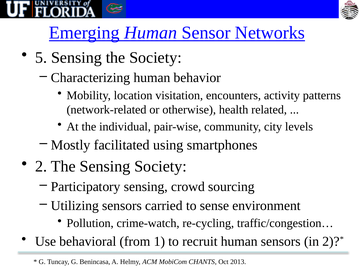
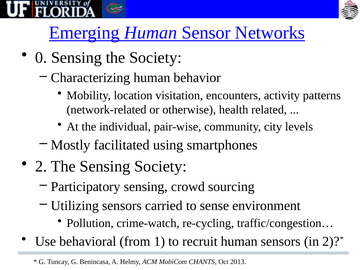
5: 5 -> 0
